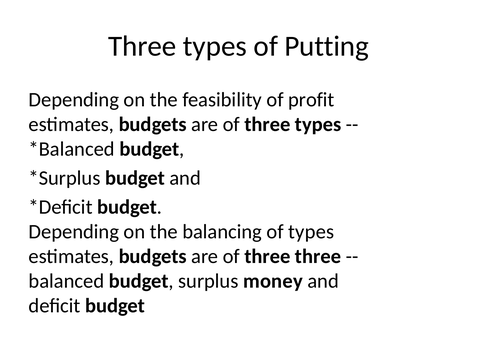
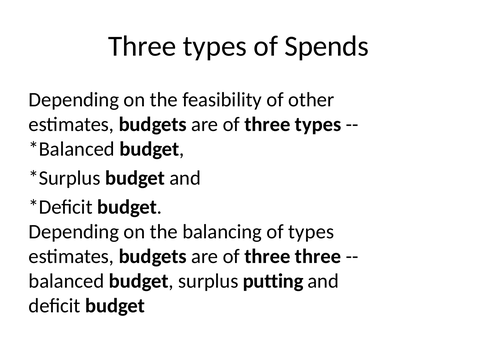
Putting: Putting -> Spends
profit: profit -> other
money: money -> putting
